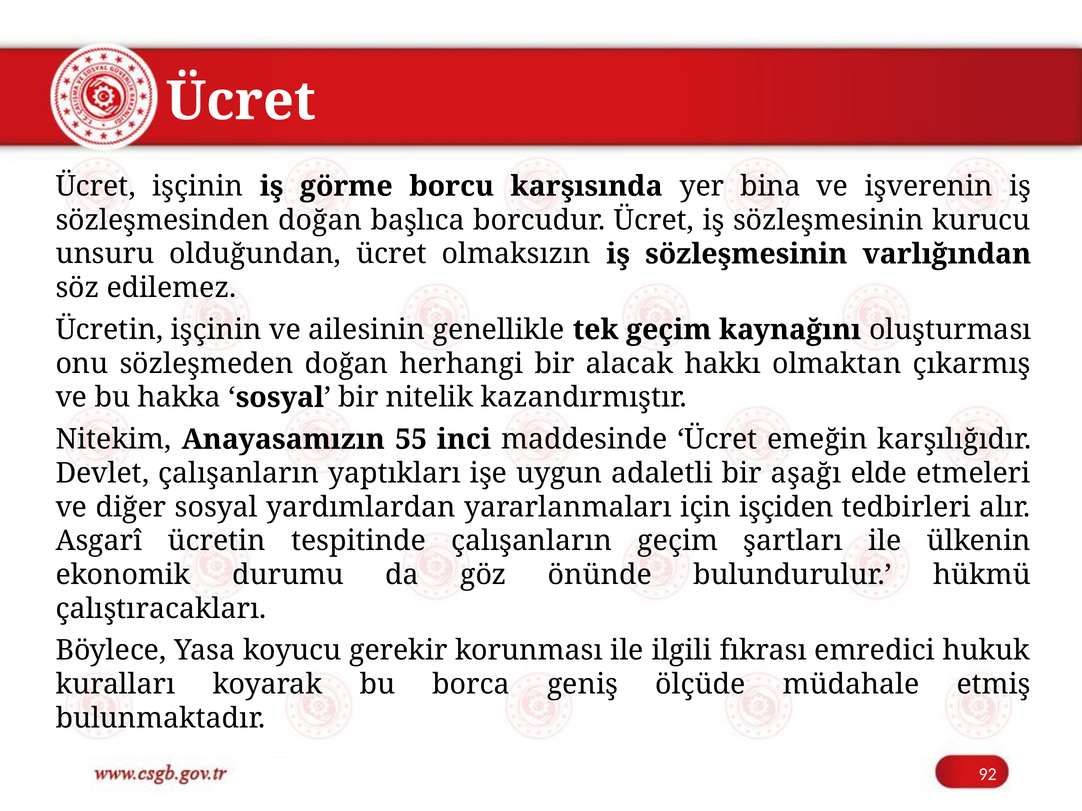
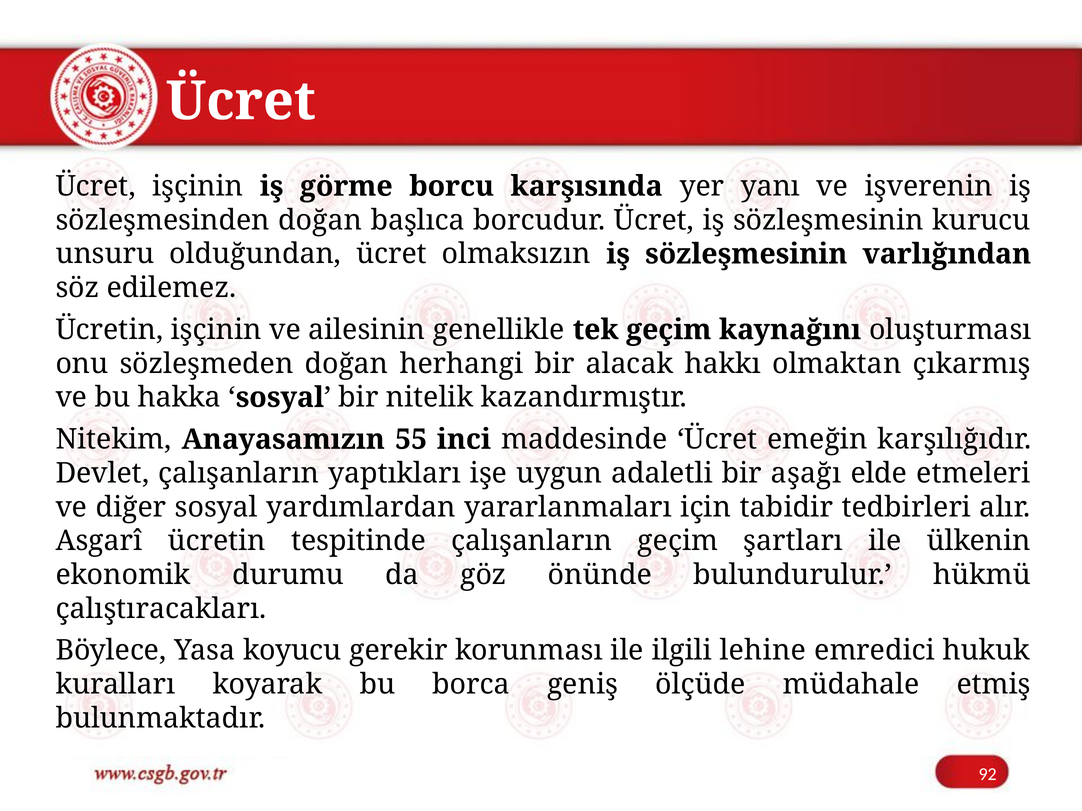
bina: bina -> yanı
işçiden: işçiden -> tabidir
fıkrası: fıkrası -> lehine
